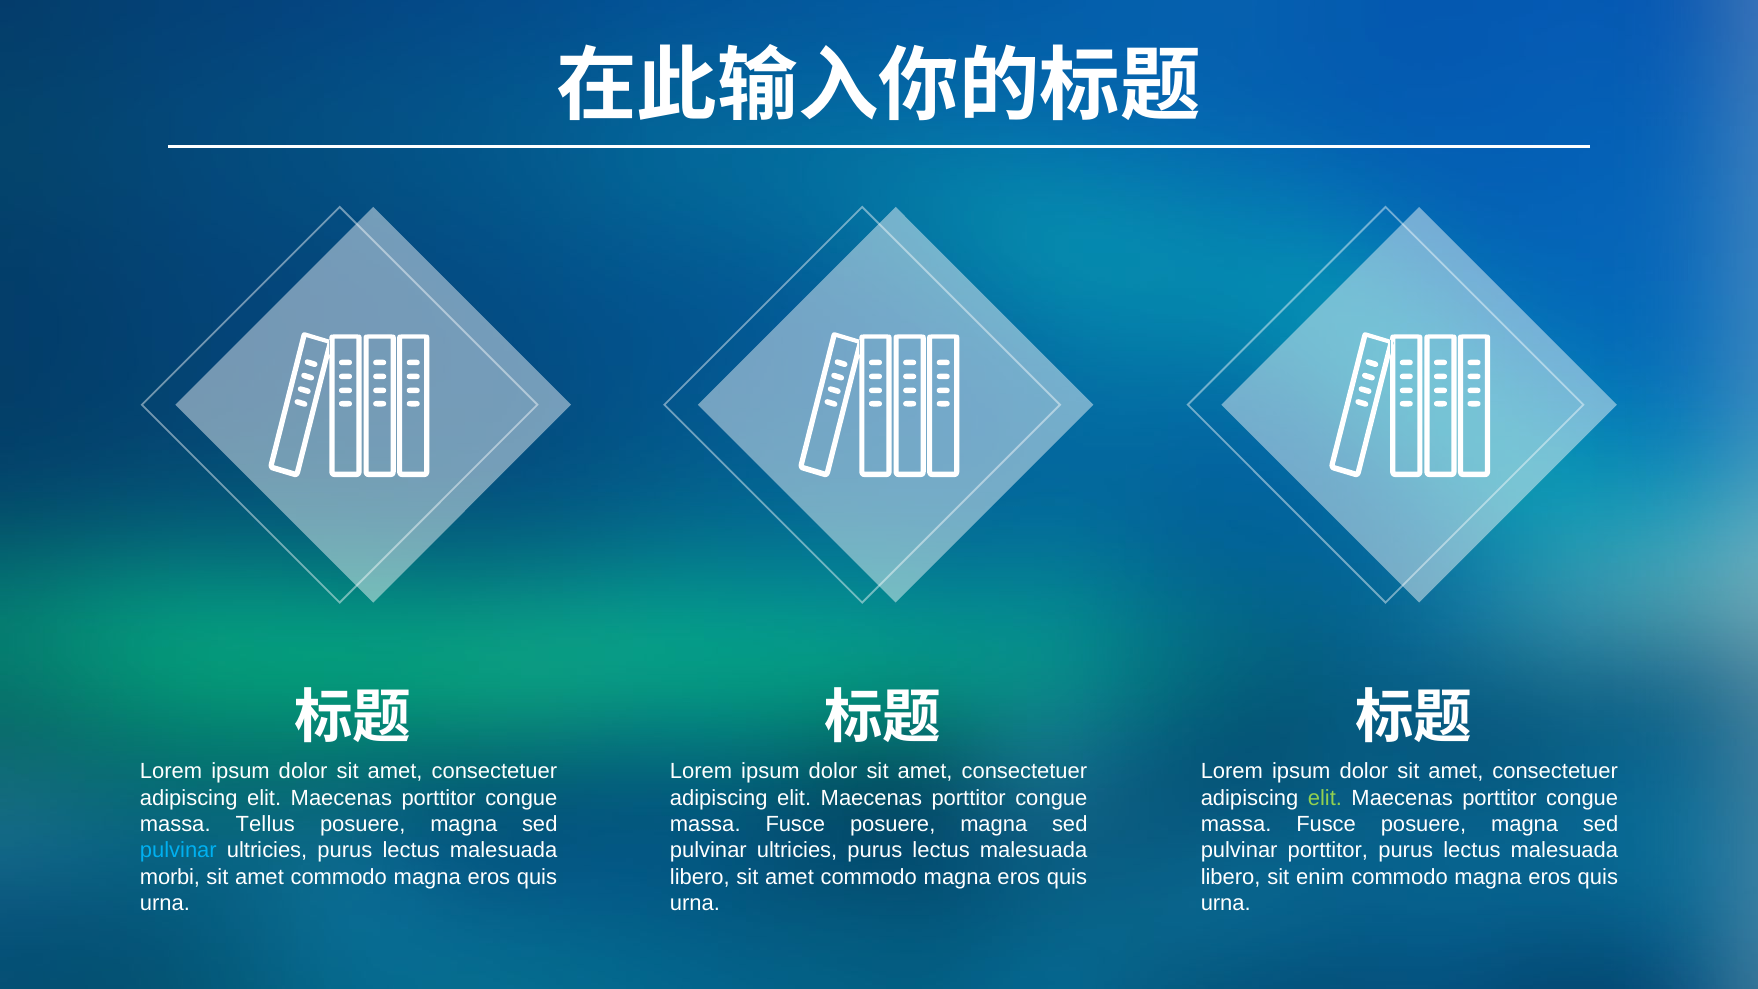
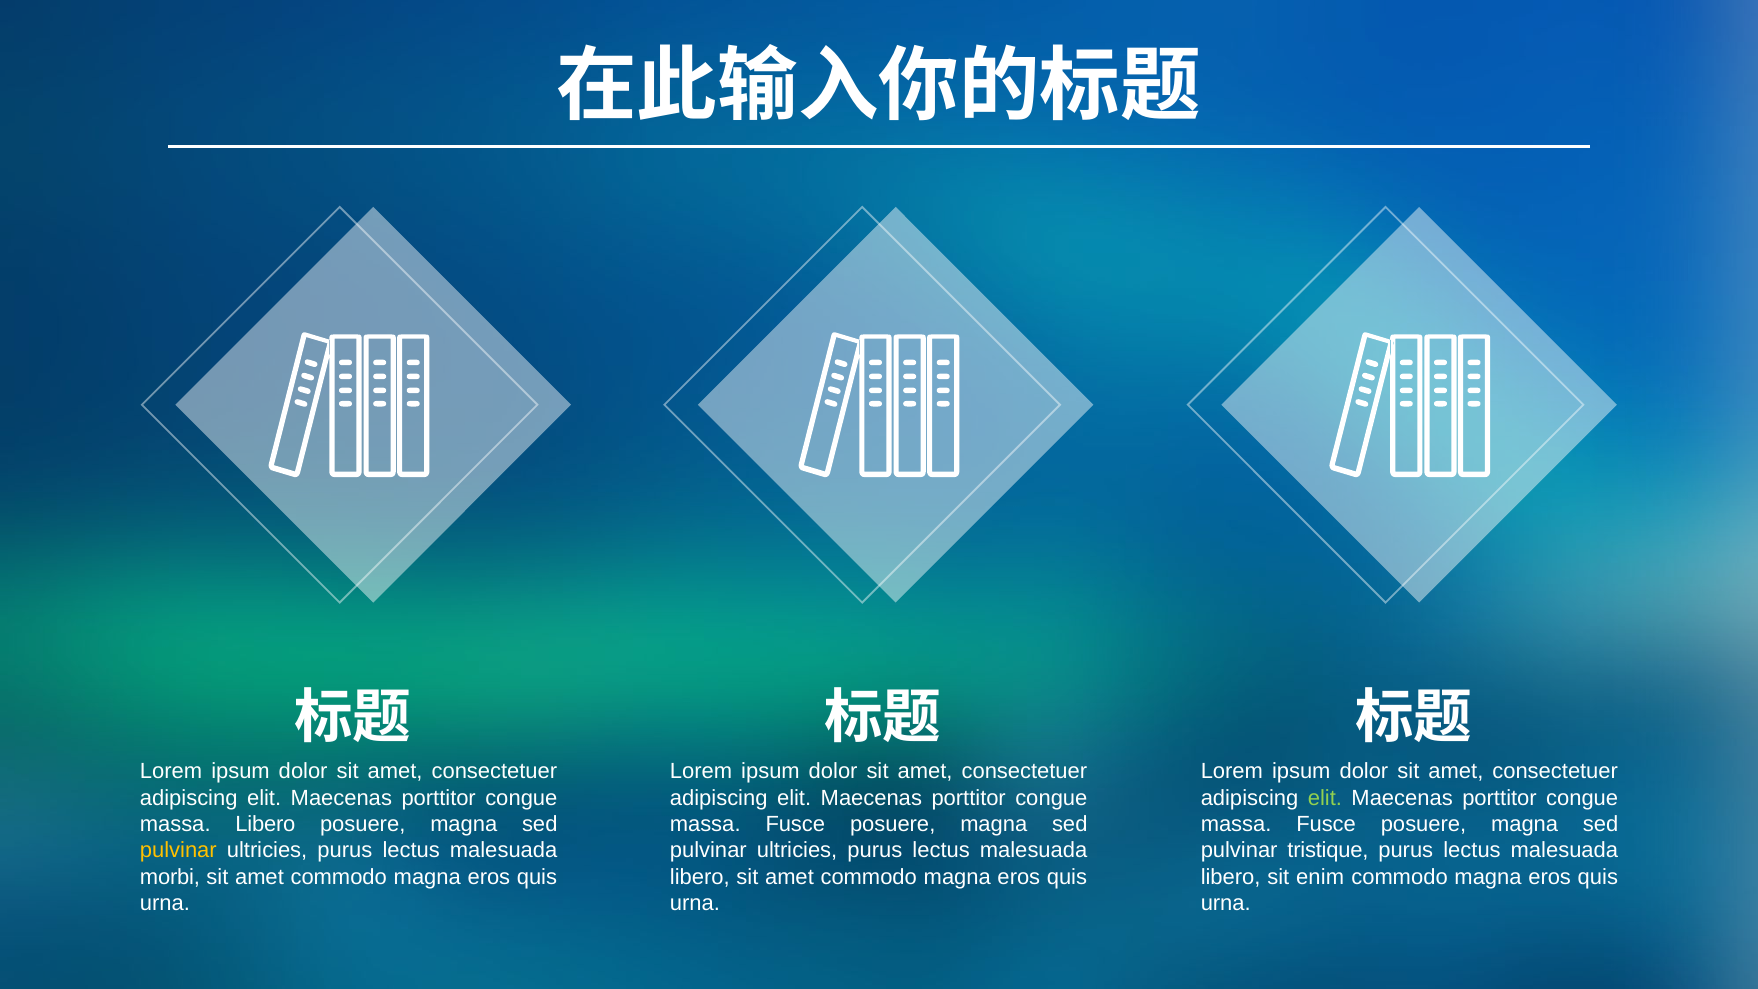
massa Tellus: Tellus -> Libero
pulvinar at (178, 850) colour: light blue -> yellow
pulvinar porttitor: porttitor -> tristique
